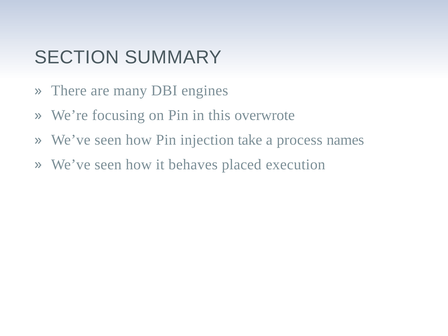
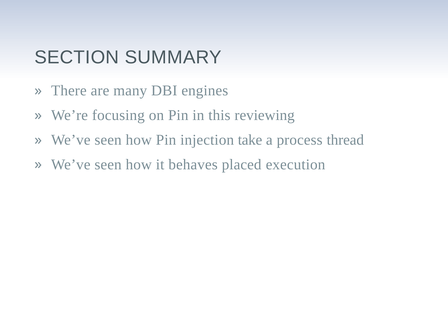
overwrote: overwrote -> reviewing
names: names -> thread
